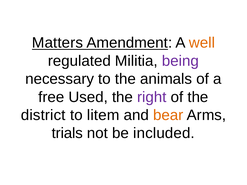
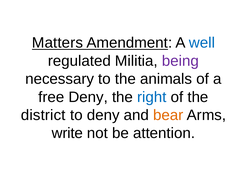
well colour: orange -> blue
free Used: Used -> Deny
right colour: purple -> blue
to litem: litem -> deny
trials: trials -> write
included: included -> attention
